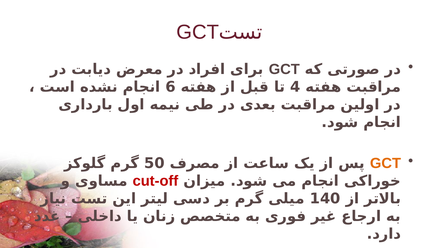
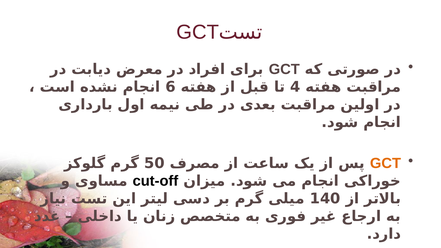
cut-off colour: red -> black
